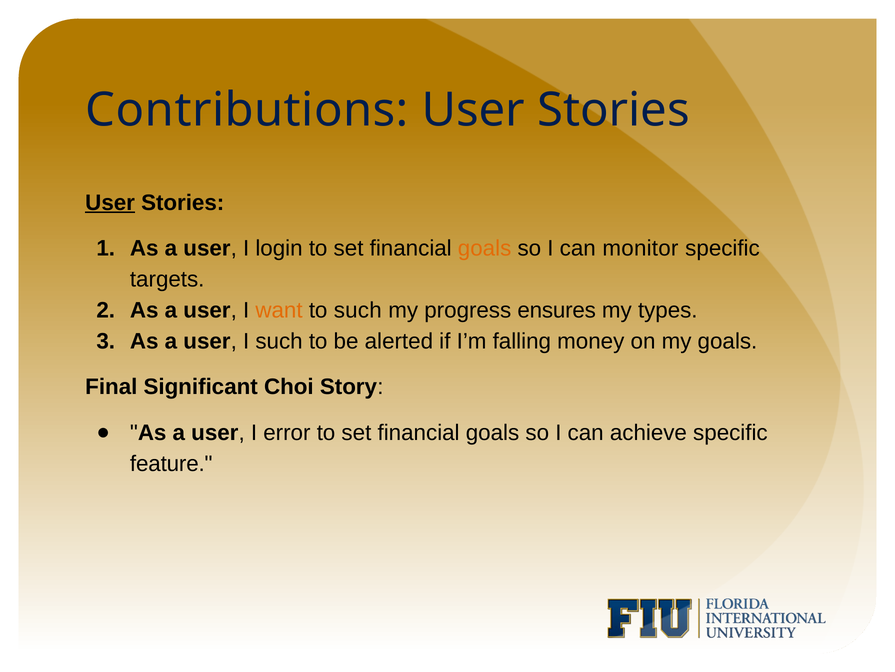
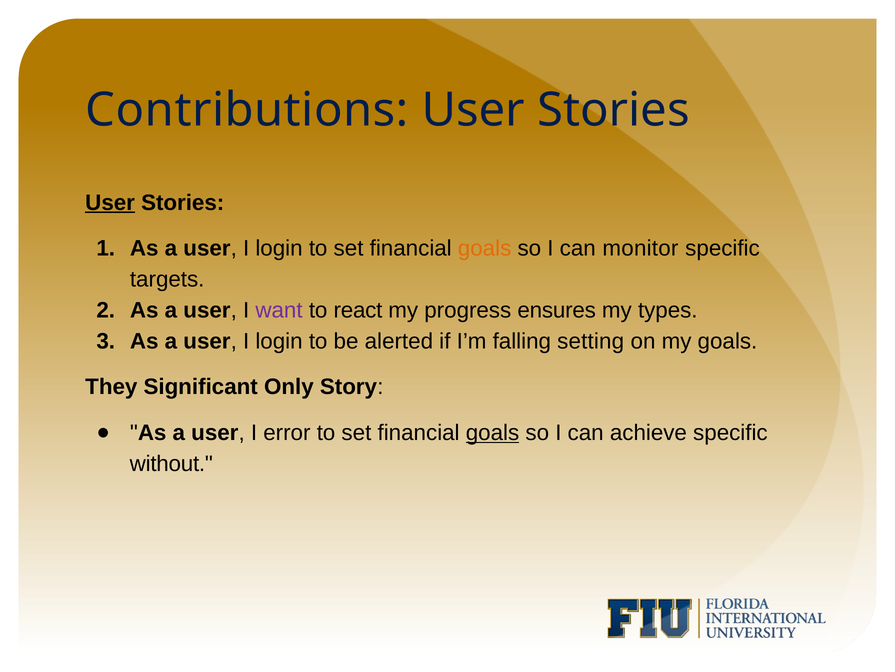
want colour: orange -> purple
to such: such -> react
such at (279, 341): such -> login
money: money -> setting
Final: Final -> They
Choi: Choi -> Only
goals at (492, 432) underline: none -> present
feature: feature -> without
